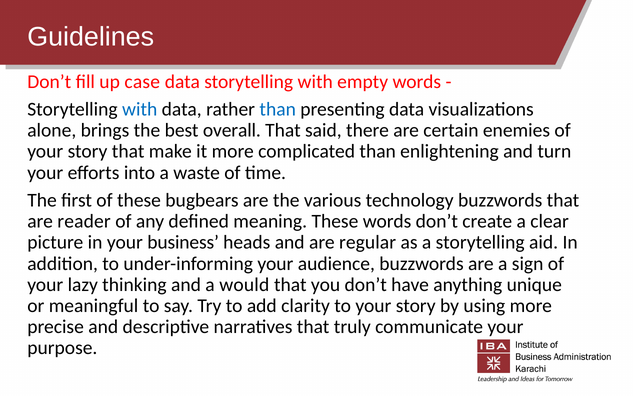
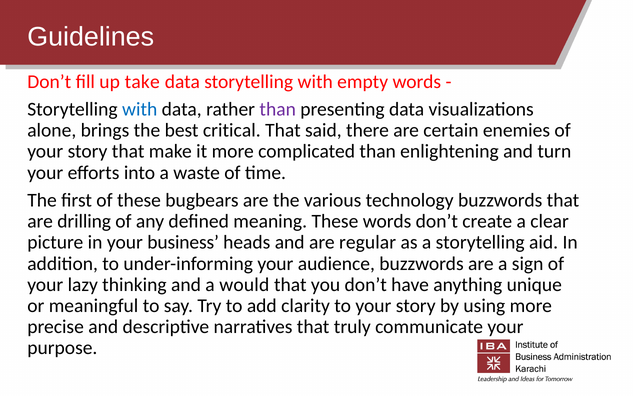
case: case -> take
than at (278, 109) colour: blue -> purple
overall: overall -> critical
reader: reader -> drilling
